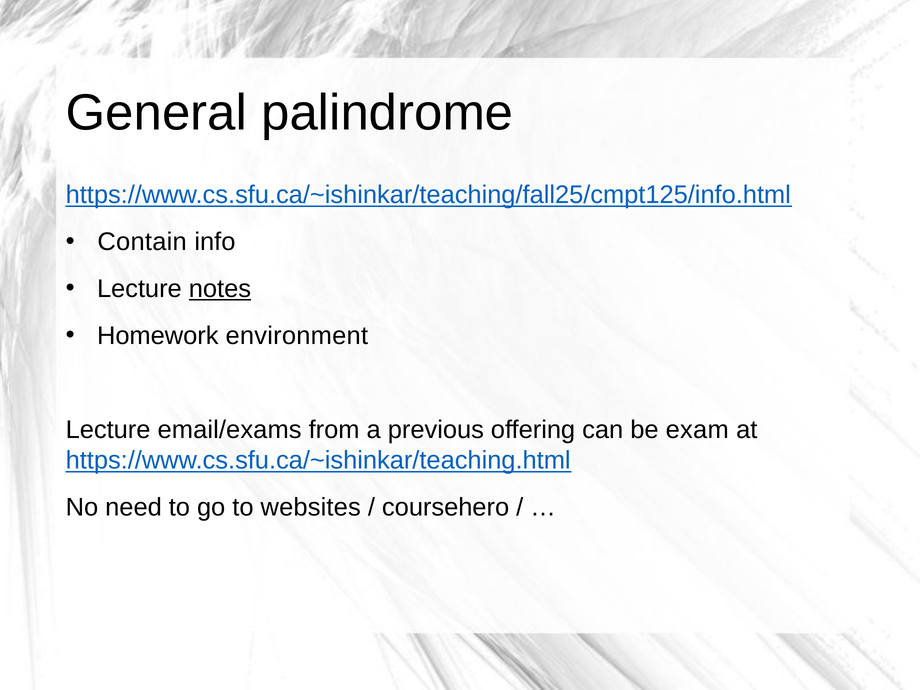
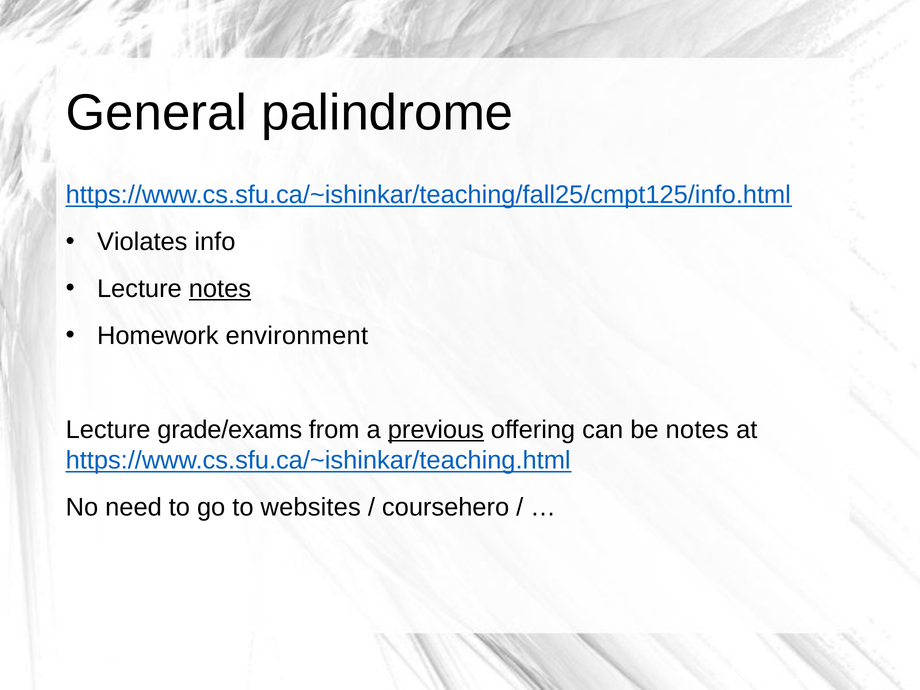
Contain: Contain -> Violates
email/exams: email/exams -> grade/exams
previous underline: none -> present
be exam: exam -> notes
